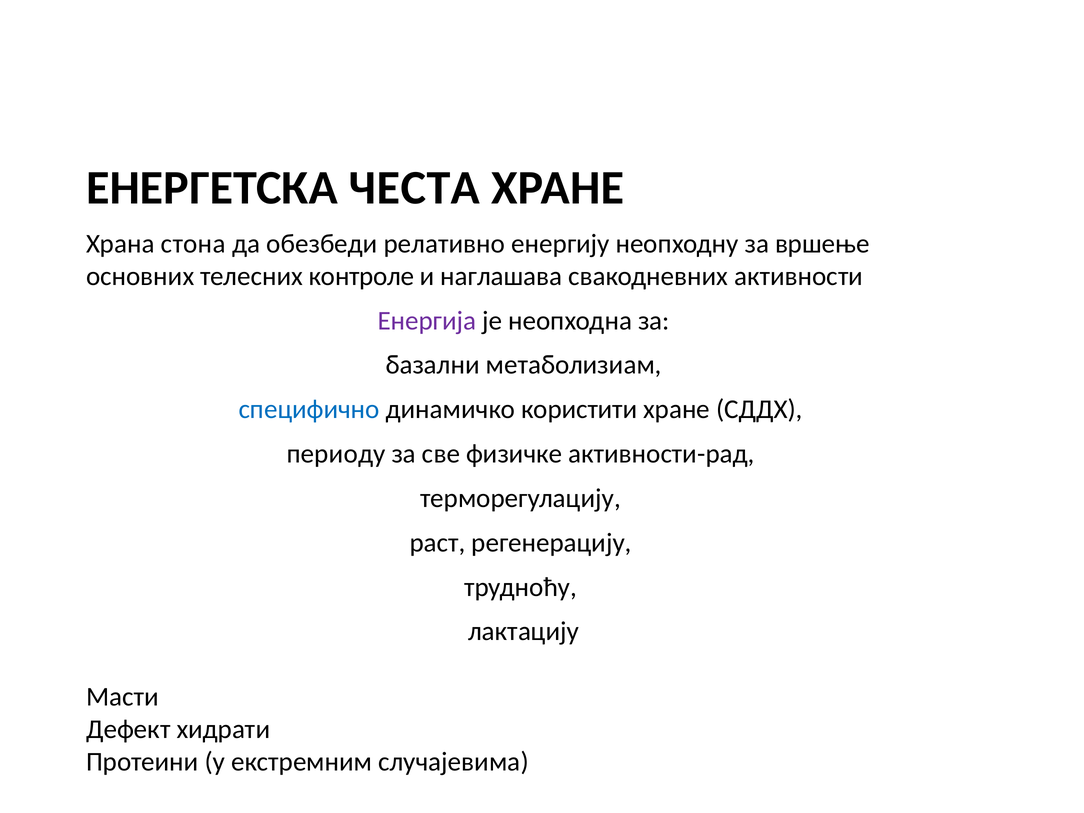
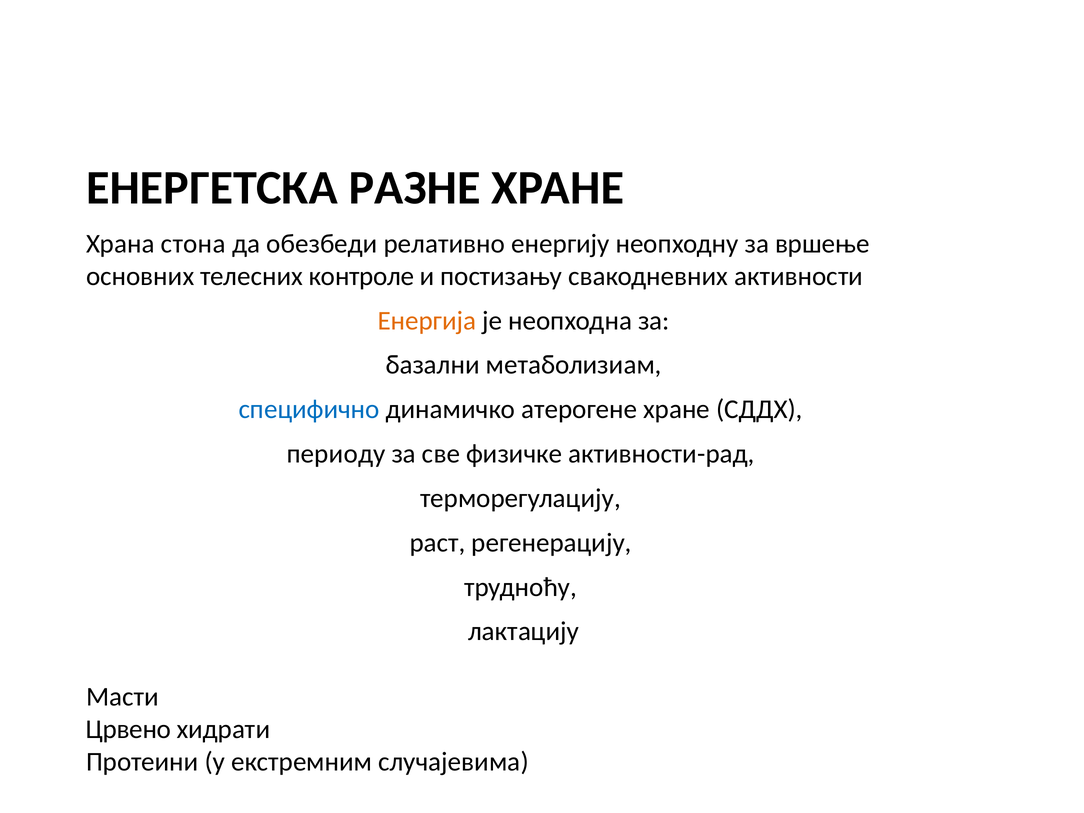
ЧЕСТА: ЧЕСТА -> РАЗНЕ
наглашава: наглашава -> постизању
Енергија colour: purple -> orange
користити: користити -> атерогене
Дефект: Дефект -> Црвено
